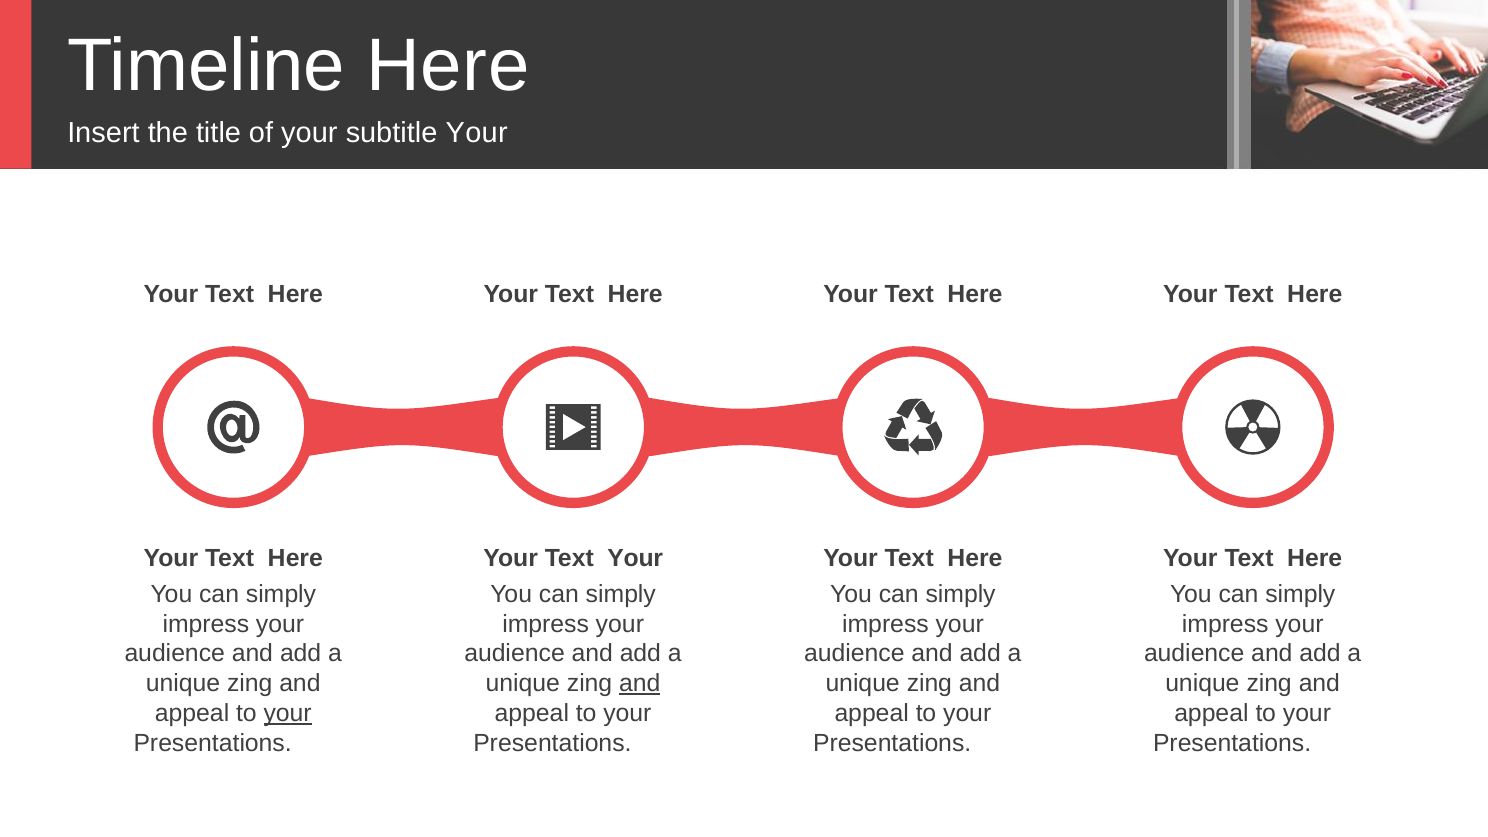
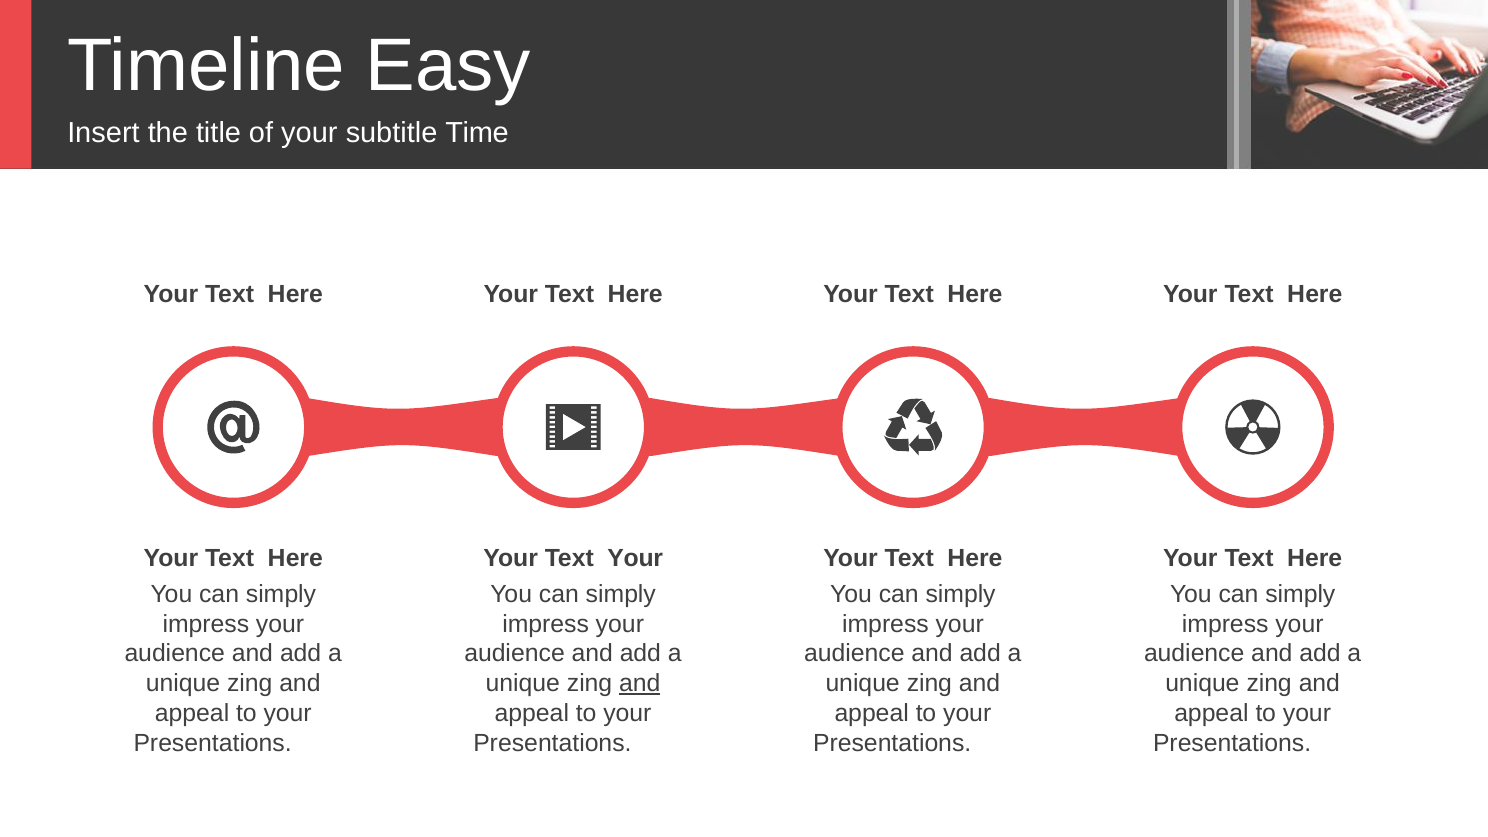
Timeline Here: Here -> Easy
subtitle Your: Your -> Time
your at (288, 713) underline: present -> none
